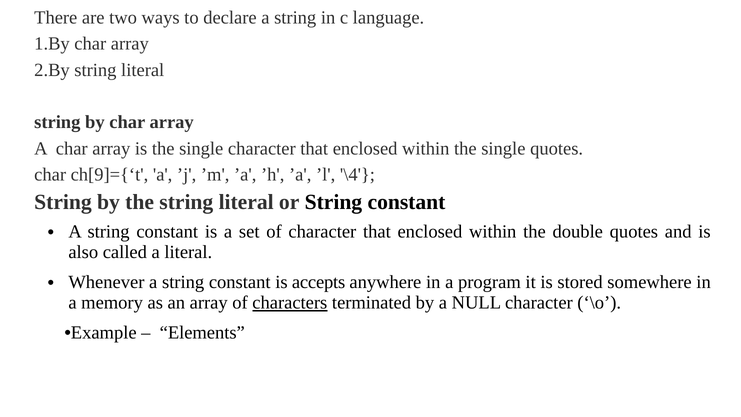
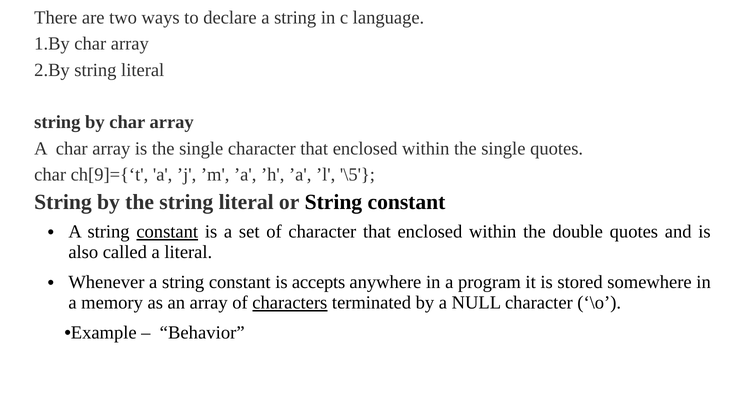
\4: \4 -> \5
constant at (167, 232) underline: none -> present
Elements: Elements -> Behavior
